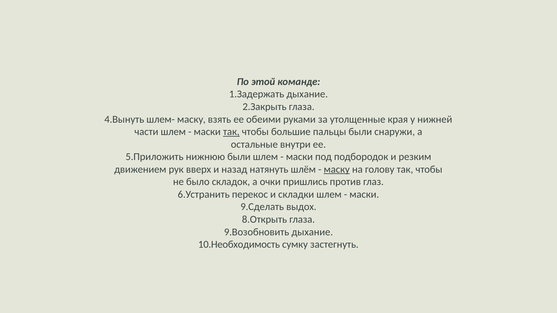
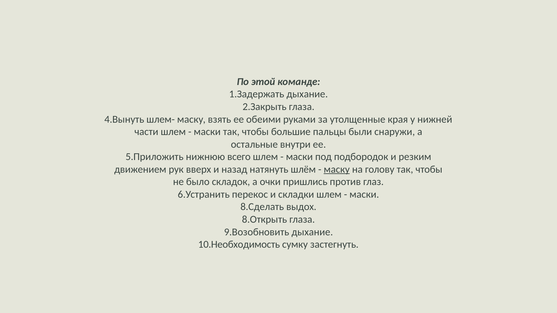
так at (231, 132) underline: present -> none
нижнюю были: были -> всего
9.Сделать: 9.Сделать -> 8.Сделать
